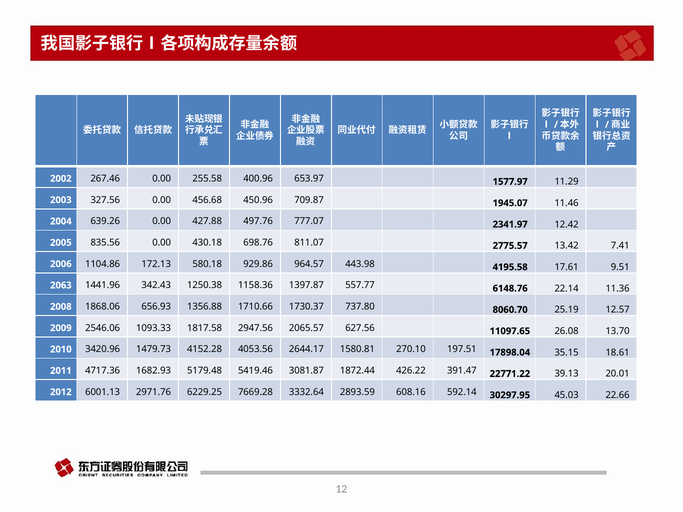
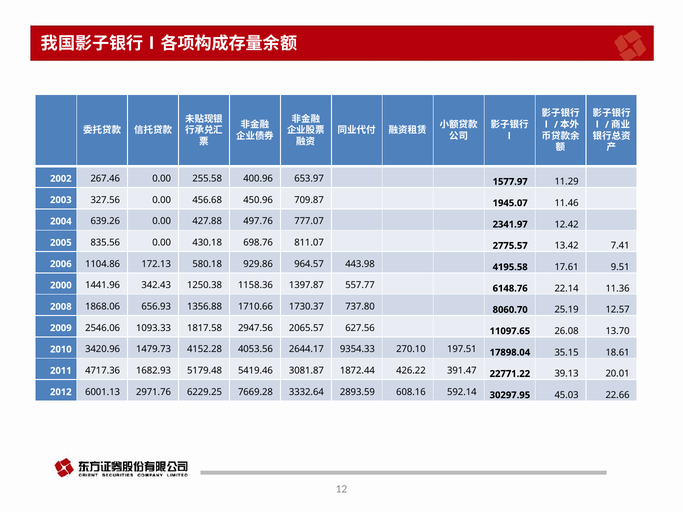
2063: 2063 -> 2000
1580.81: 1580.81 -> 9354.33
